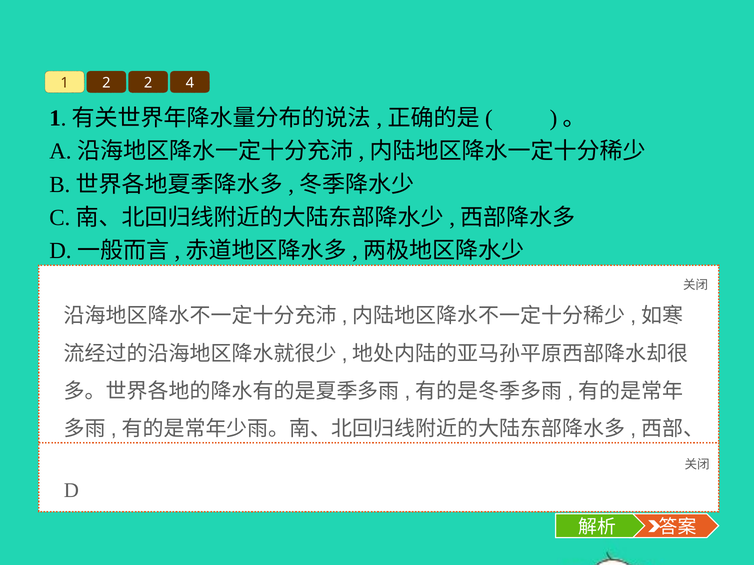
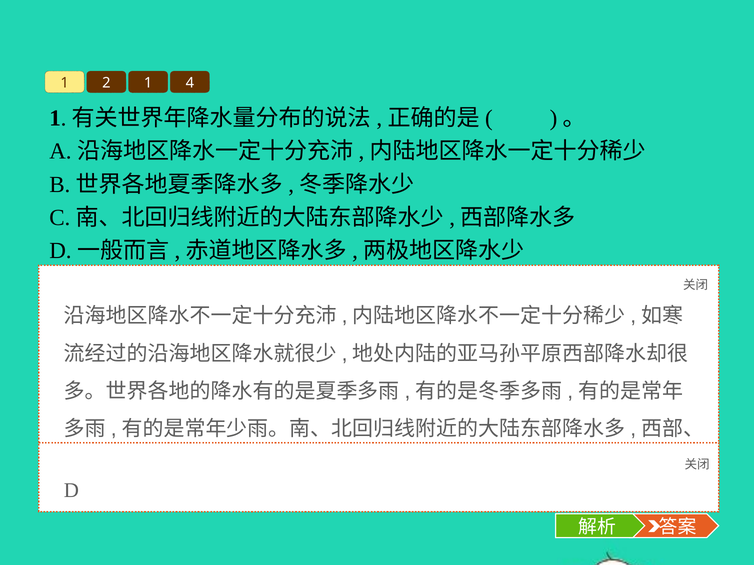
2 2: 2 -> 1
